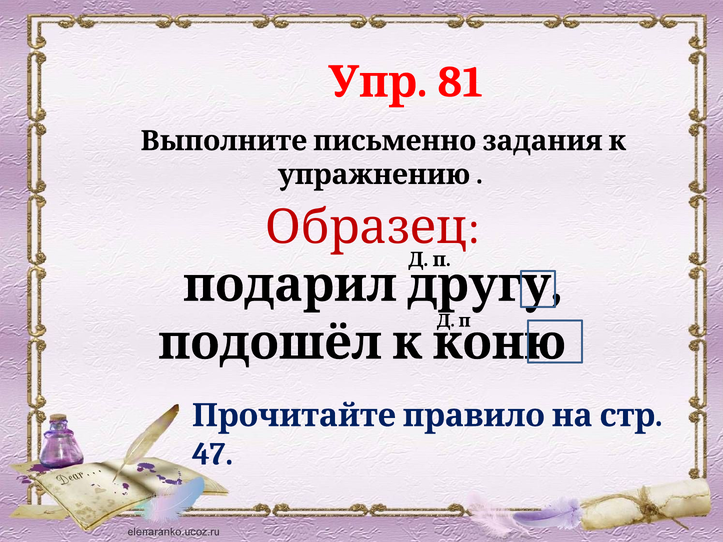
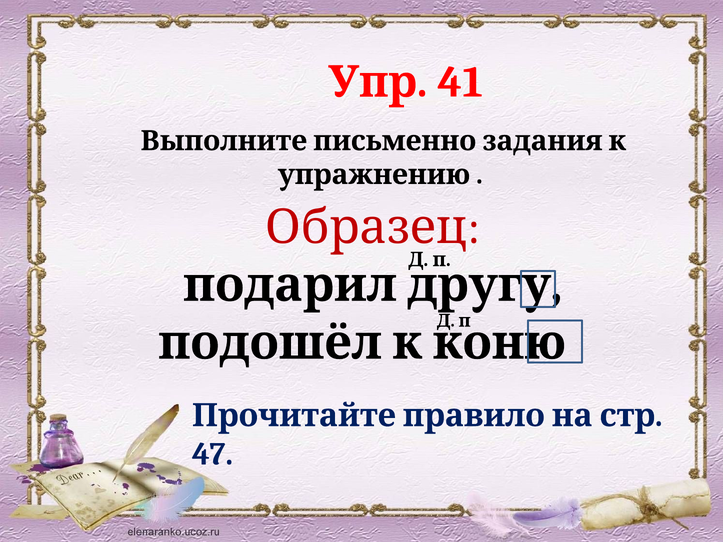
81: 81 -> 41
